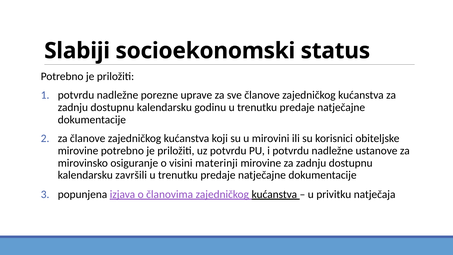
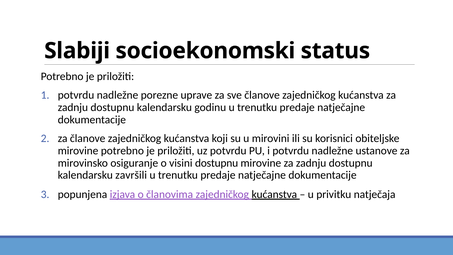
visini materinji: materinji -> dostupnu
